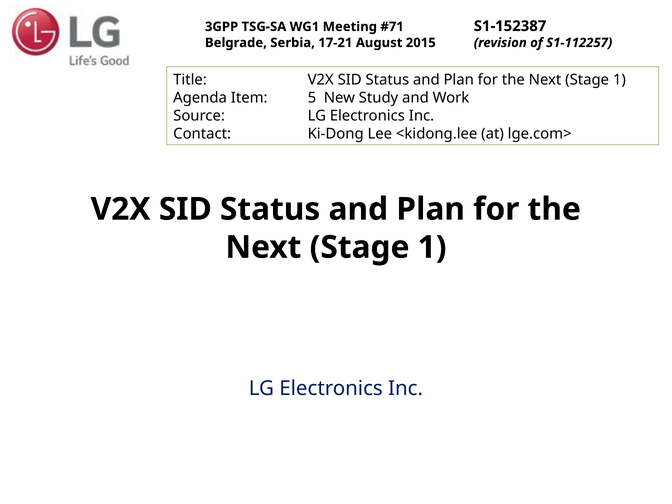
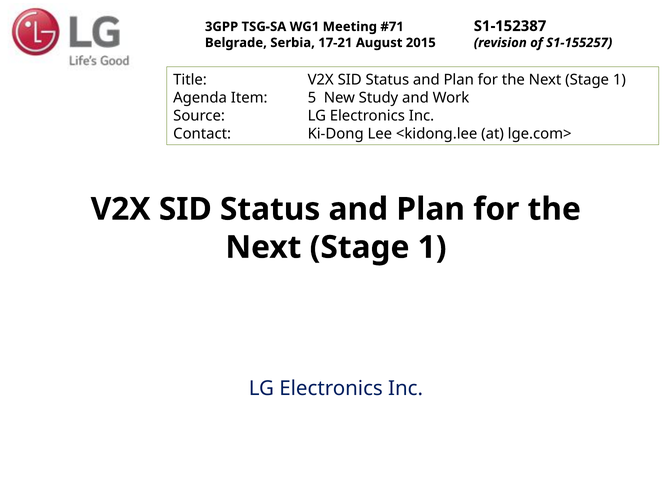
S1-112257: S1-112257 -> S1-155257
